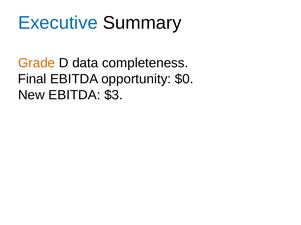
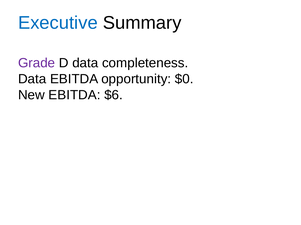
Grade colour: orange -> purple
Final at (32, 79): Final -> Data
$3: $3 -> $6
